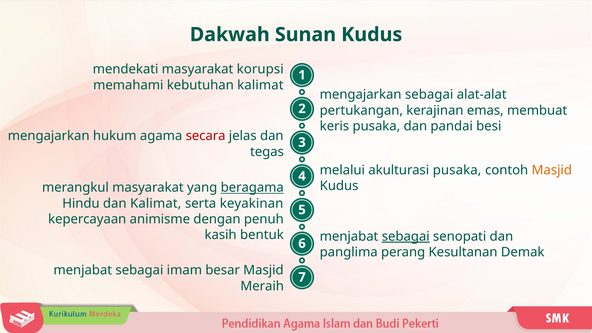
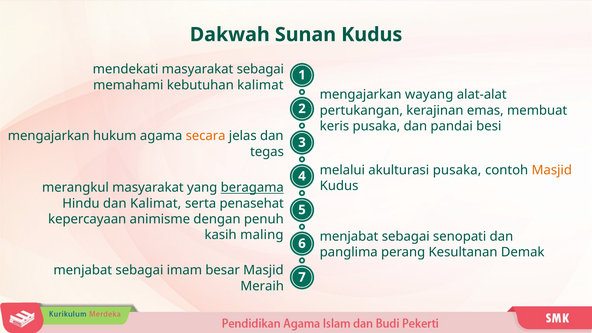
masyarakat korupsi: korupsi -> sebagai
mengajarkan sebagai: sebagai -> wayang
secara colour: red -> orange
keyakinan: keyakinan -> penasehat
bentuk: bentuk -> maling
sebagai at (406, 236) underline: present -> none
